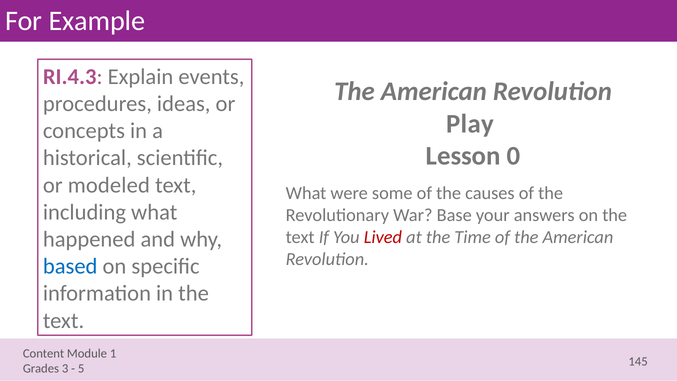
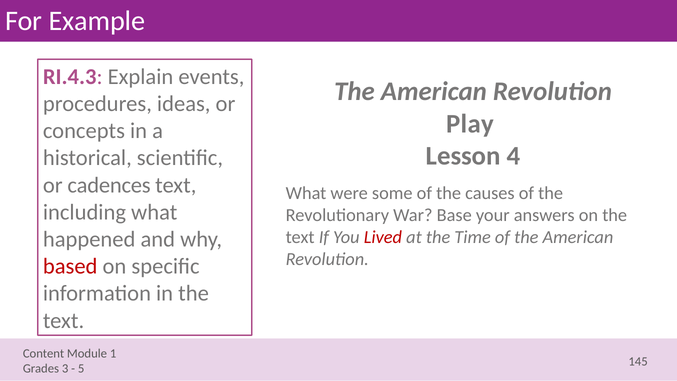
0: 0 -> 4
modeled: modeled -> cadences
based colour: blue -> red
